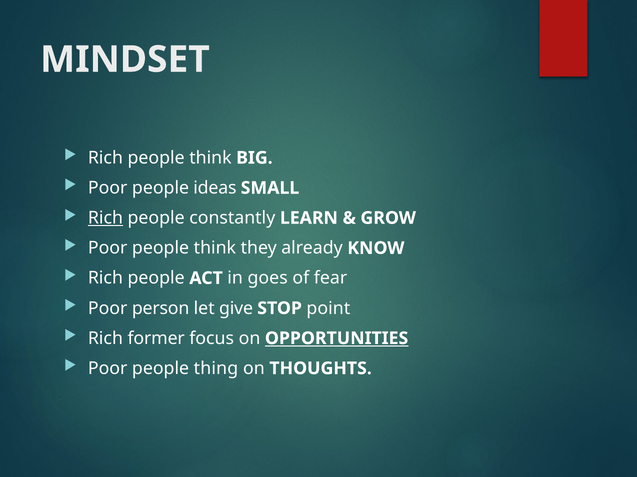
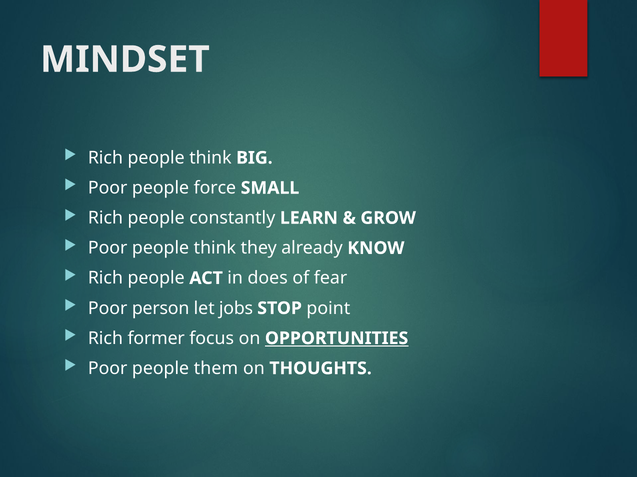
ideas: ideas -> force
Rich at (105, 218) underline: present -> none
goes: goes -> does
give: give -> jobs
thing: thing -> them
